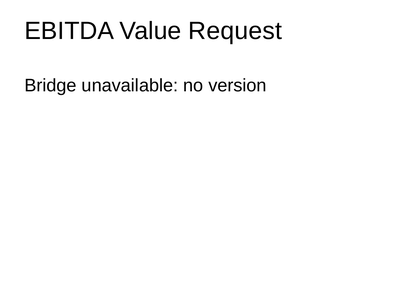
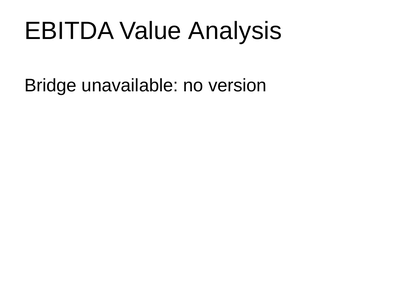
Request: Request -> Analysis
